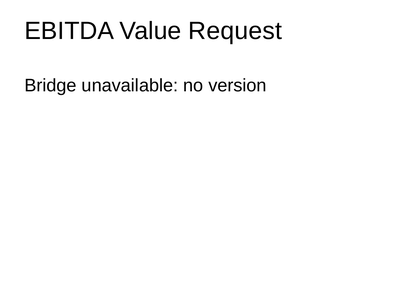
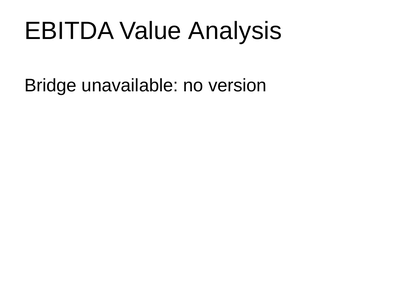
Request: Request -> Analysis
